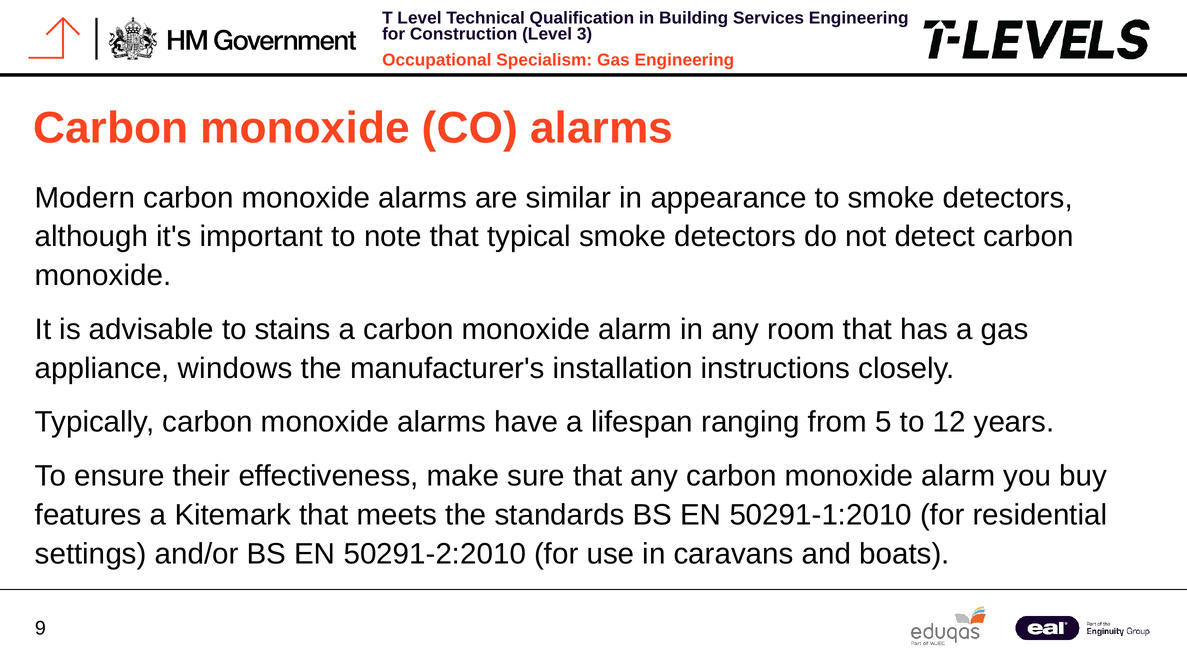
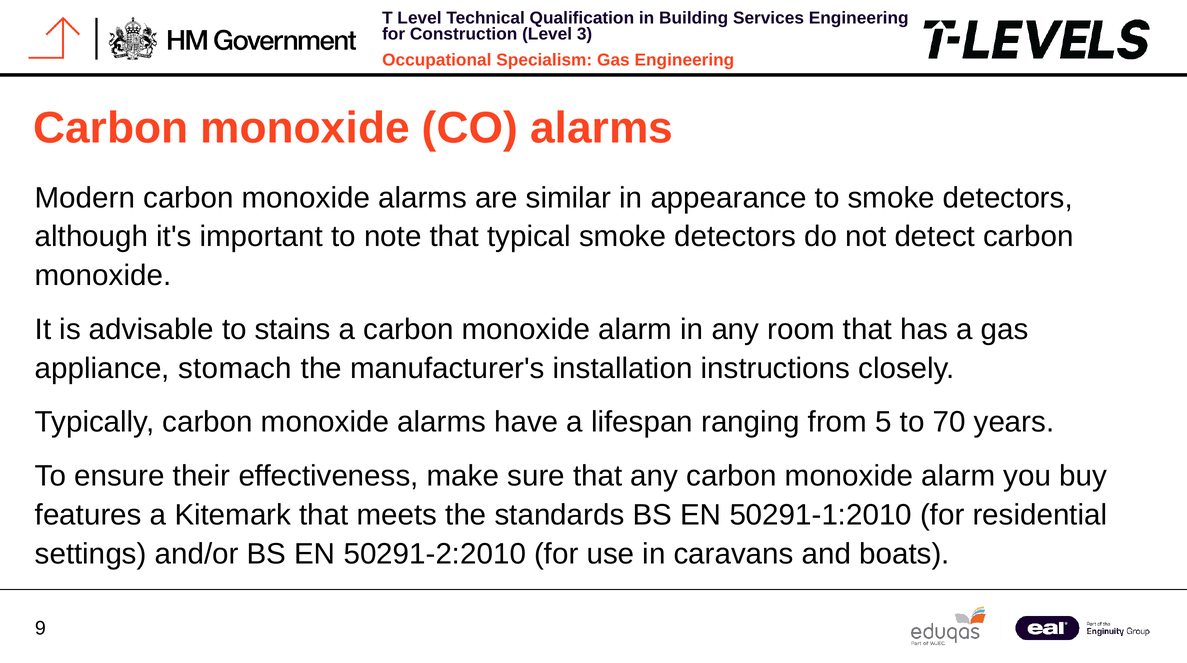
windows: windows -> stomach
12: 12 -> 70
